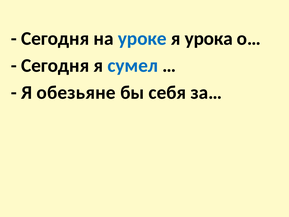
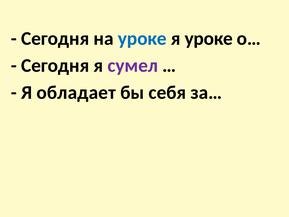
я урока: урока -> уроке
сумел colour: blue -> purple
обезьяне: обезьяне -> обладает
